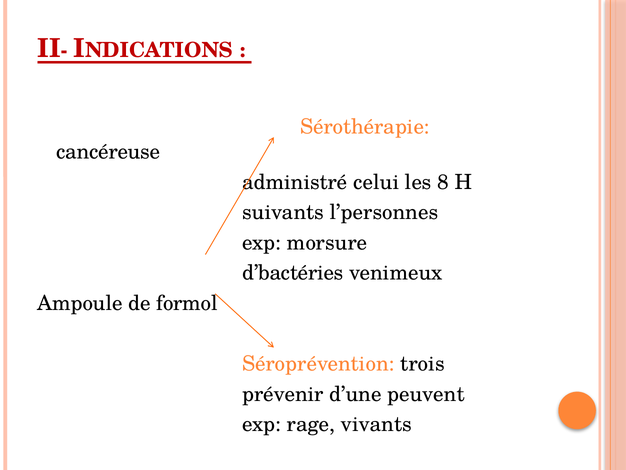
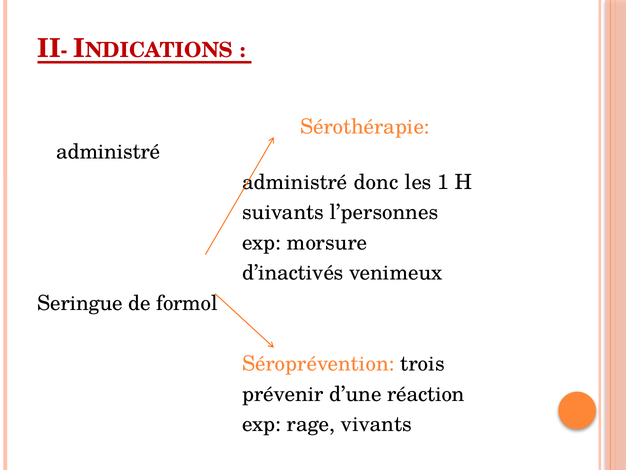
cancéreuse at (108, 152): cancéreuse -> administré
celui: celui -> donc
8: 8 -> 1
d’bactéries: d’bactéries -> d’inactivés
Ampoule: Ampoule -> Seringue
peuvent: peuvent -> réaction
